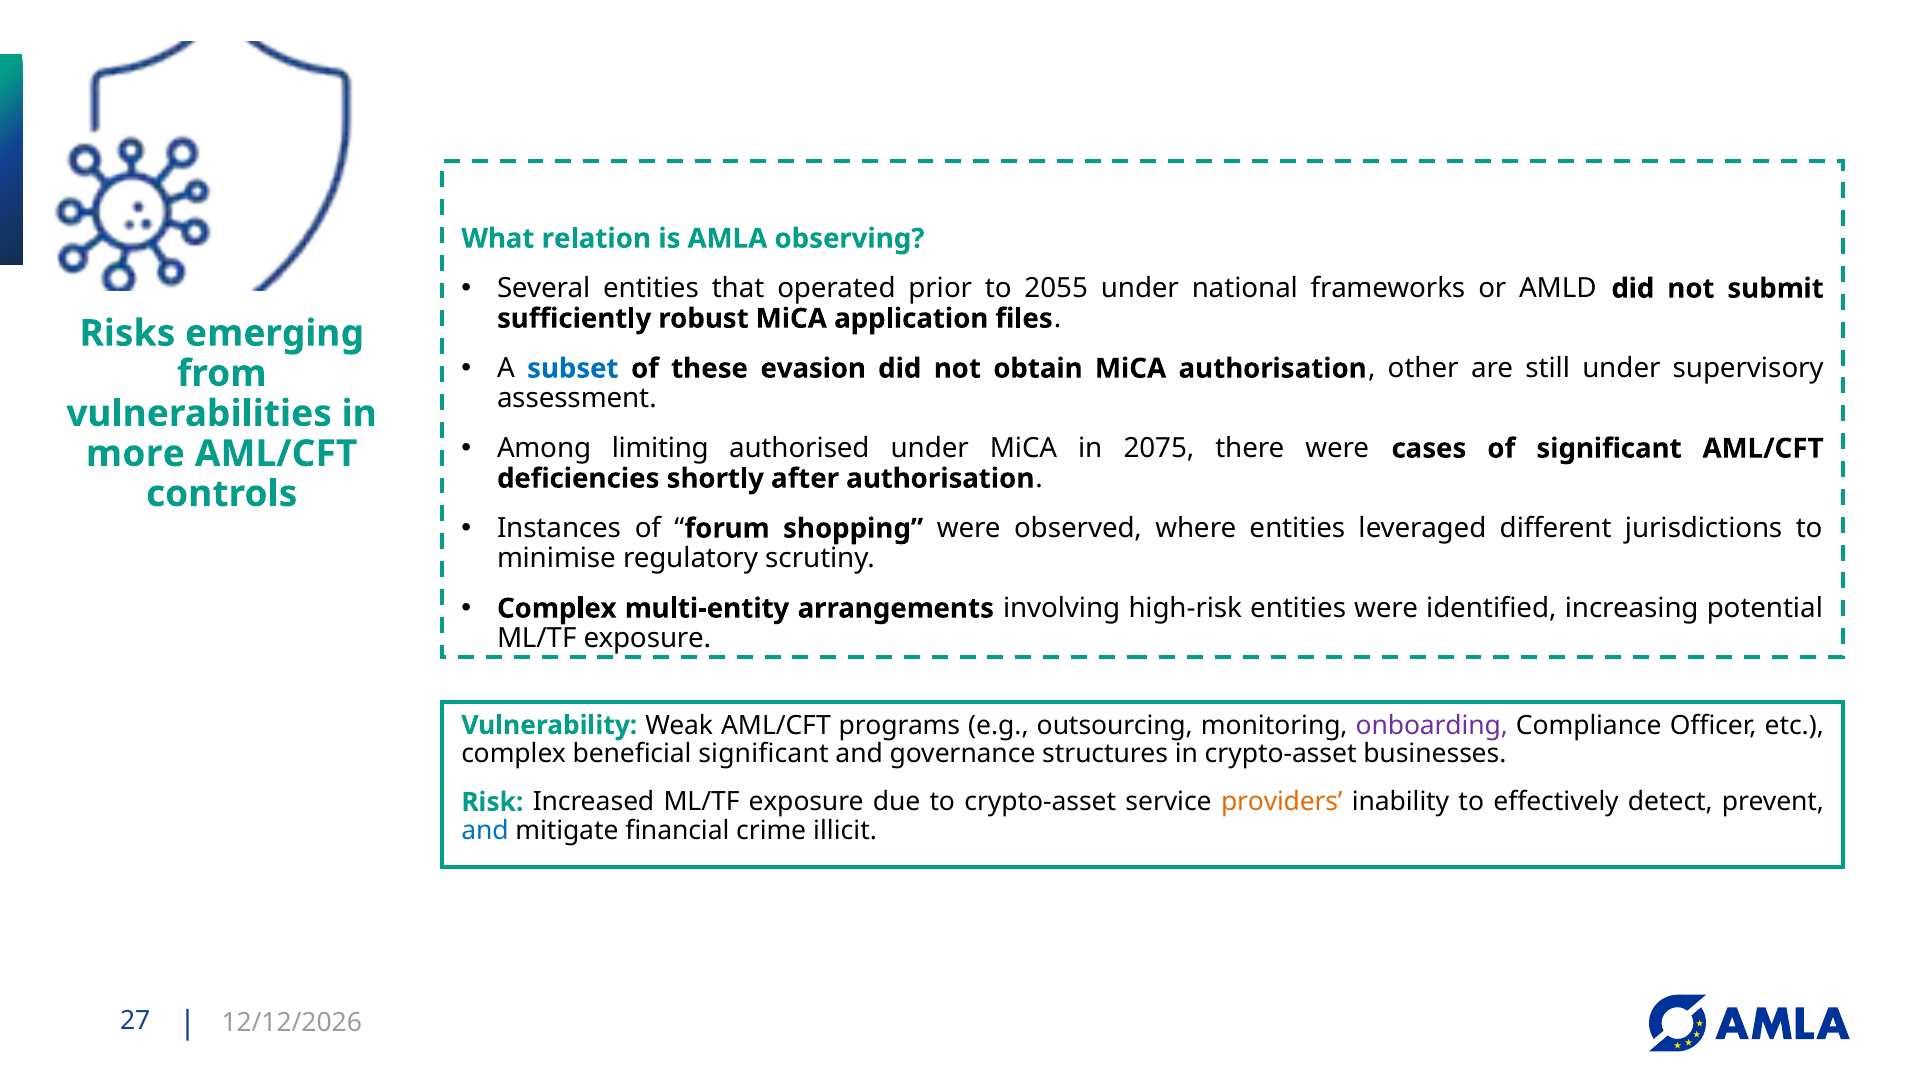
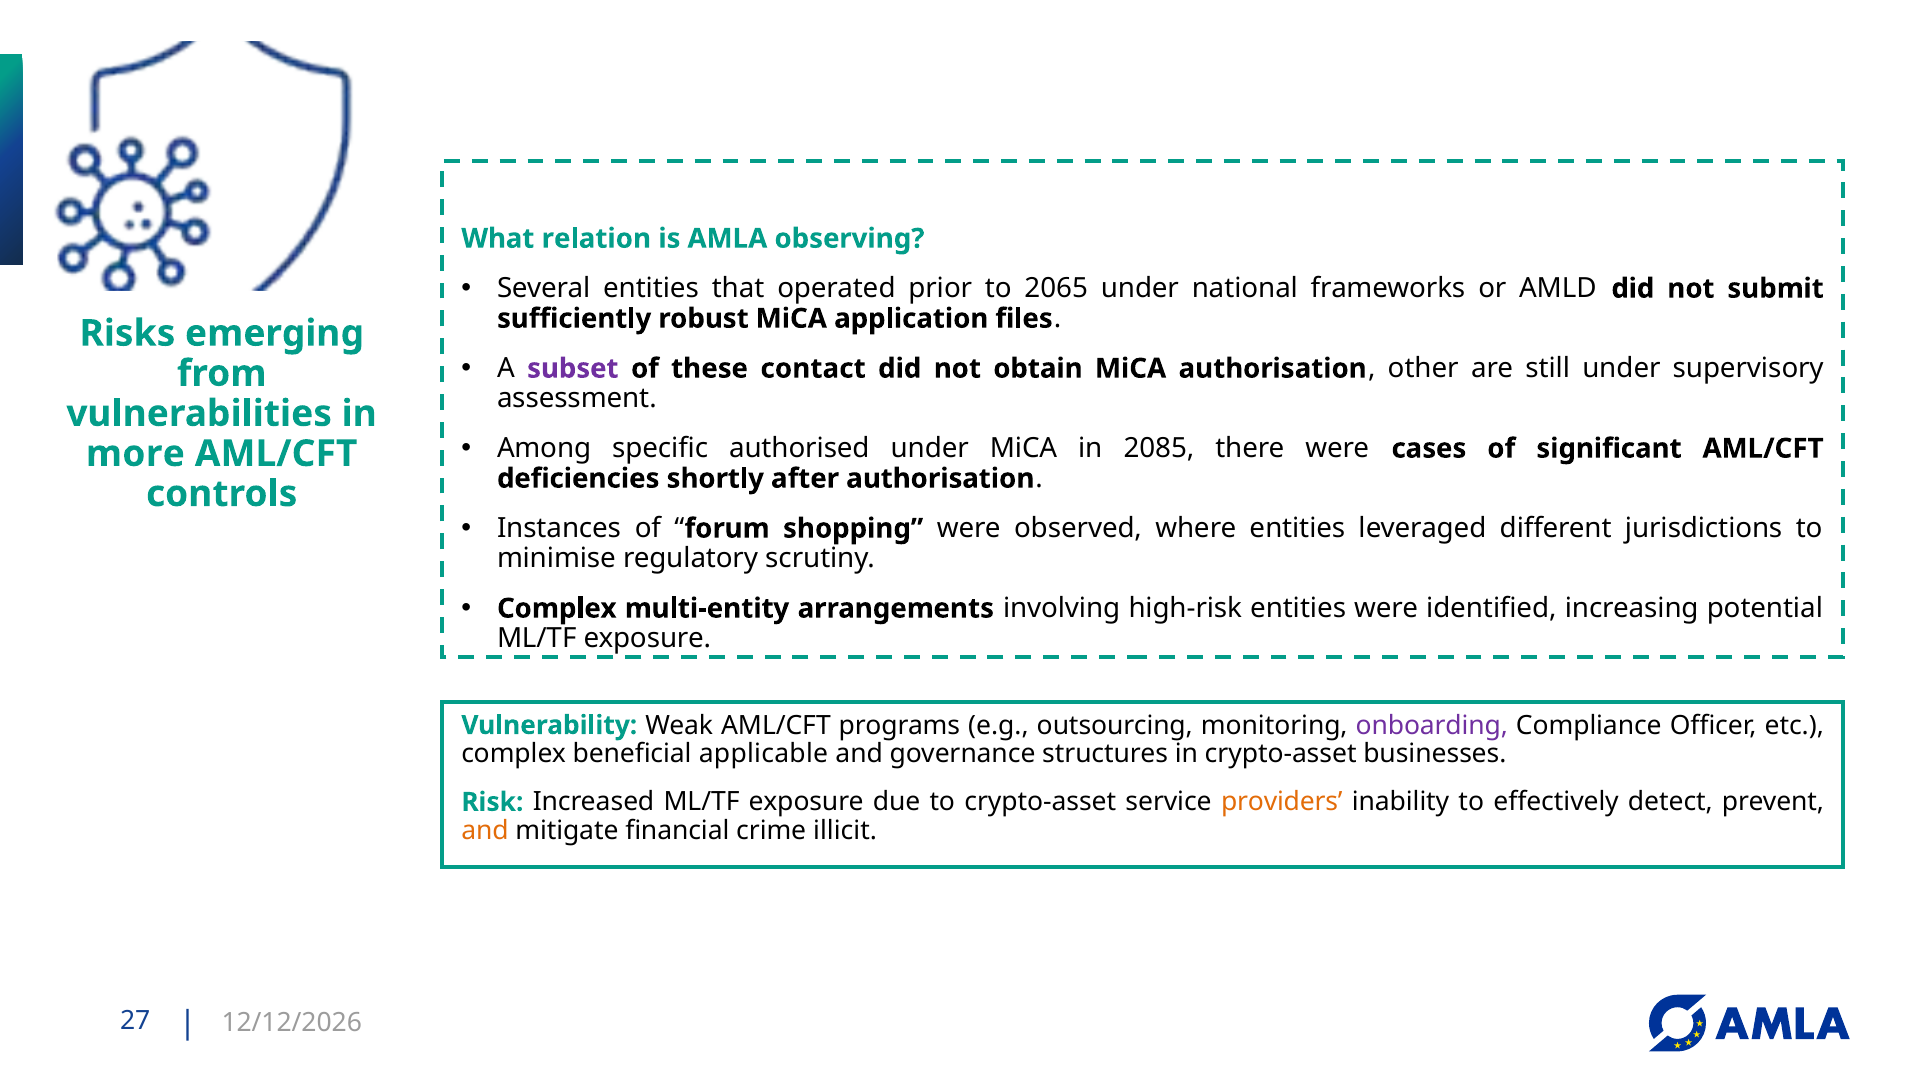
2055: 2055 -> 2065
subset colour: blue -> purple
evasion: evasion -> contact
limiting: limiting -> specific
2075: 2075 -> 2085
beneficial significant: significant -> applicable
and at (485, 830) colour: blue -> orange
